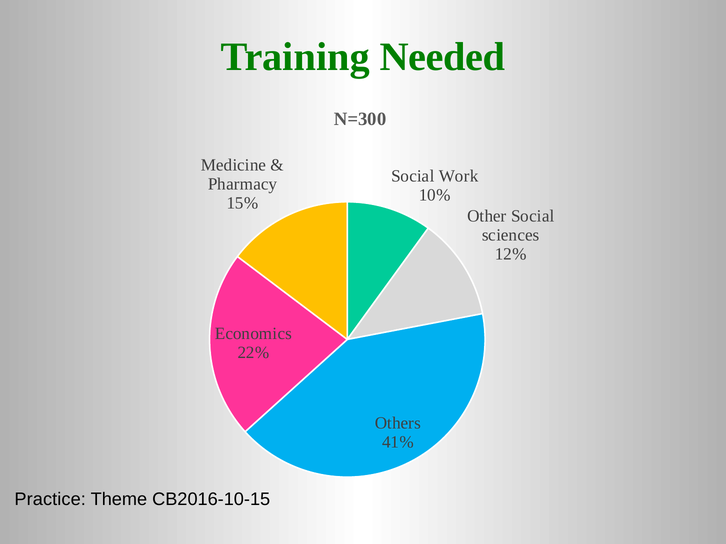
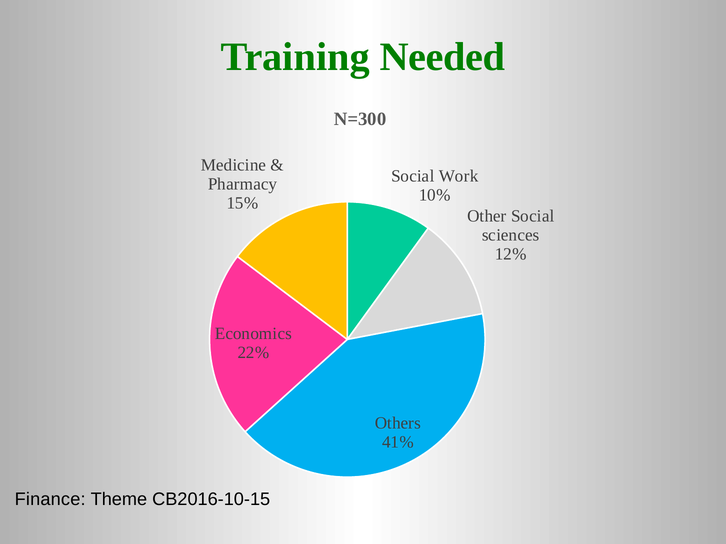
Practice: Practice -> Finance
